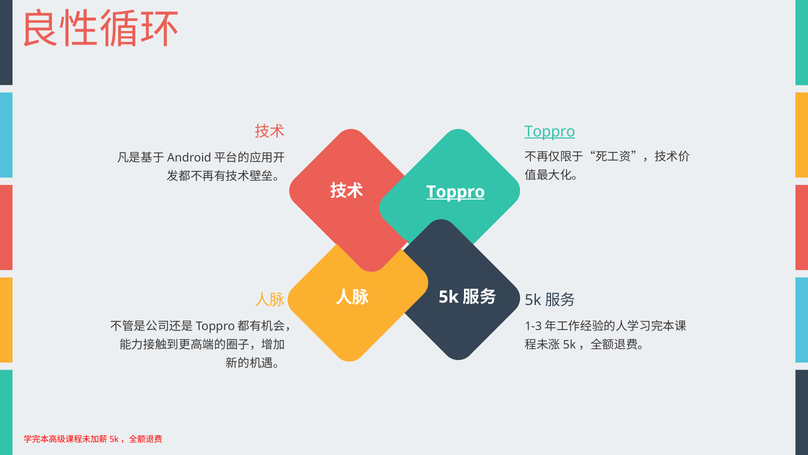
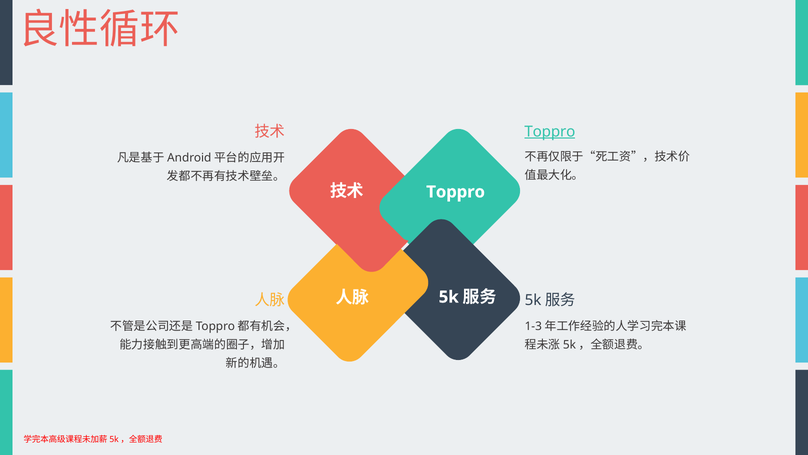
Toppro at (456, 192) underline: present -> none
